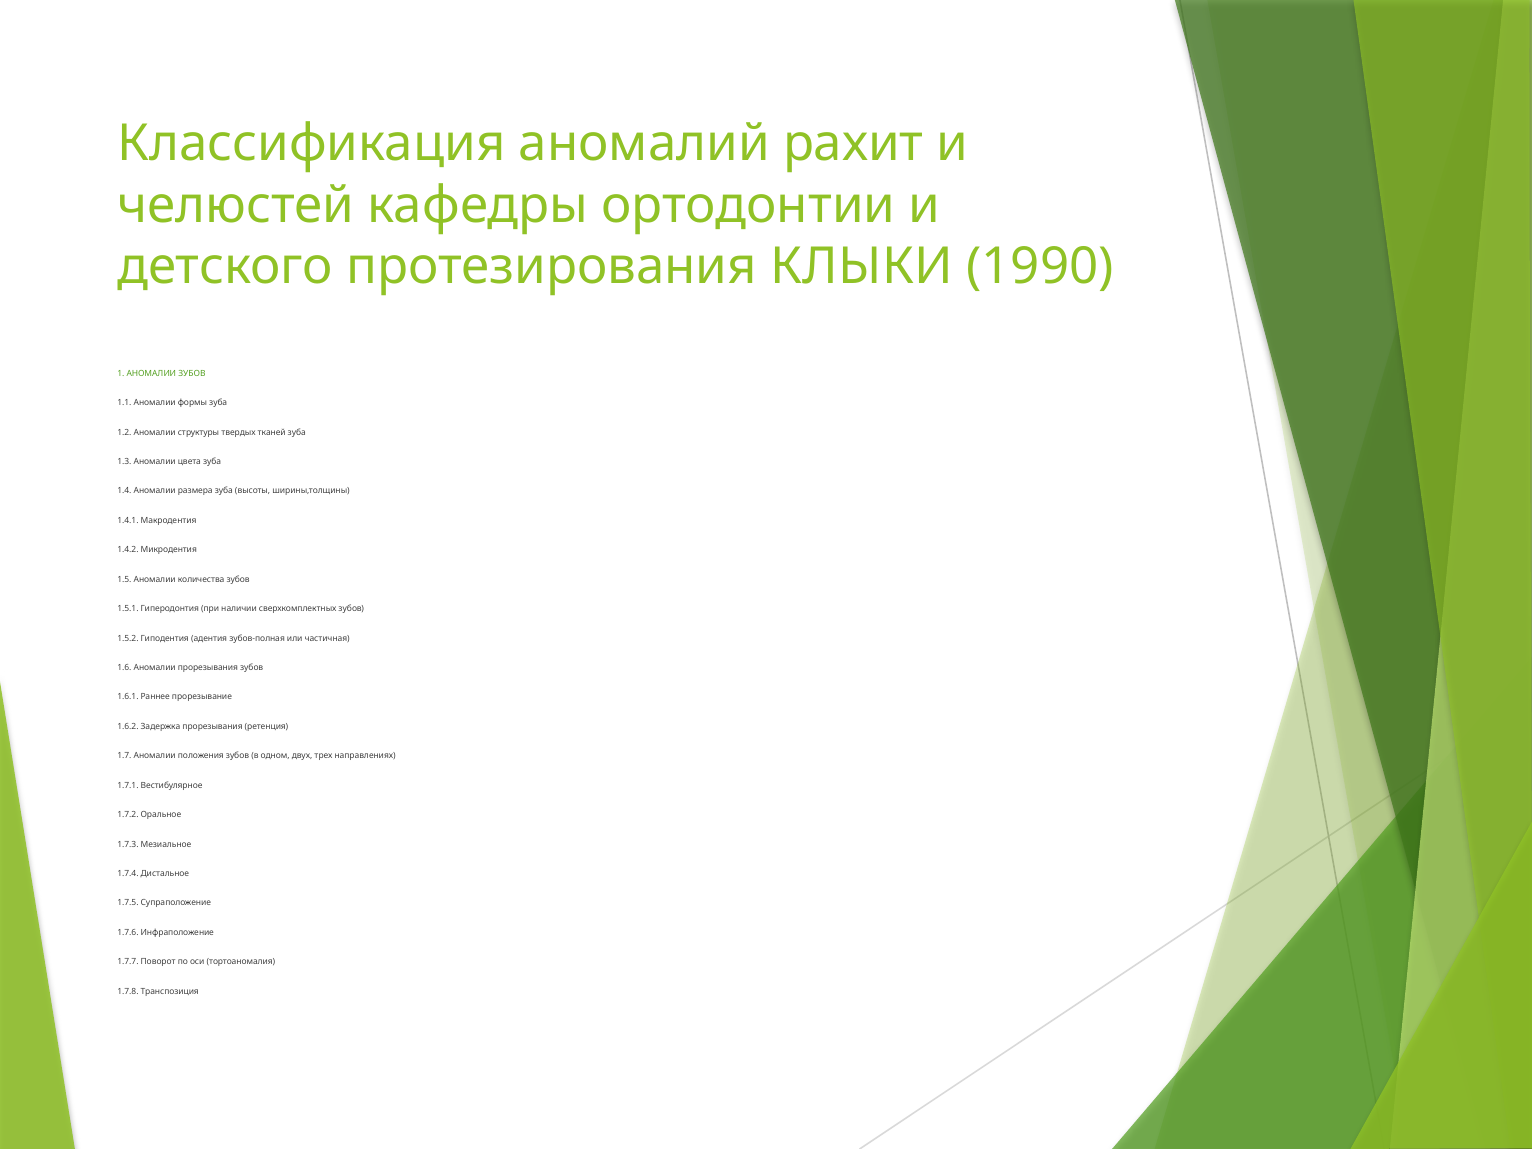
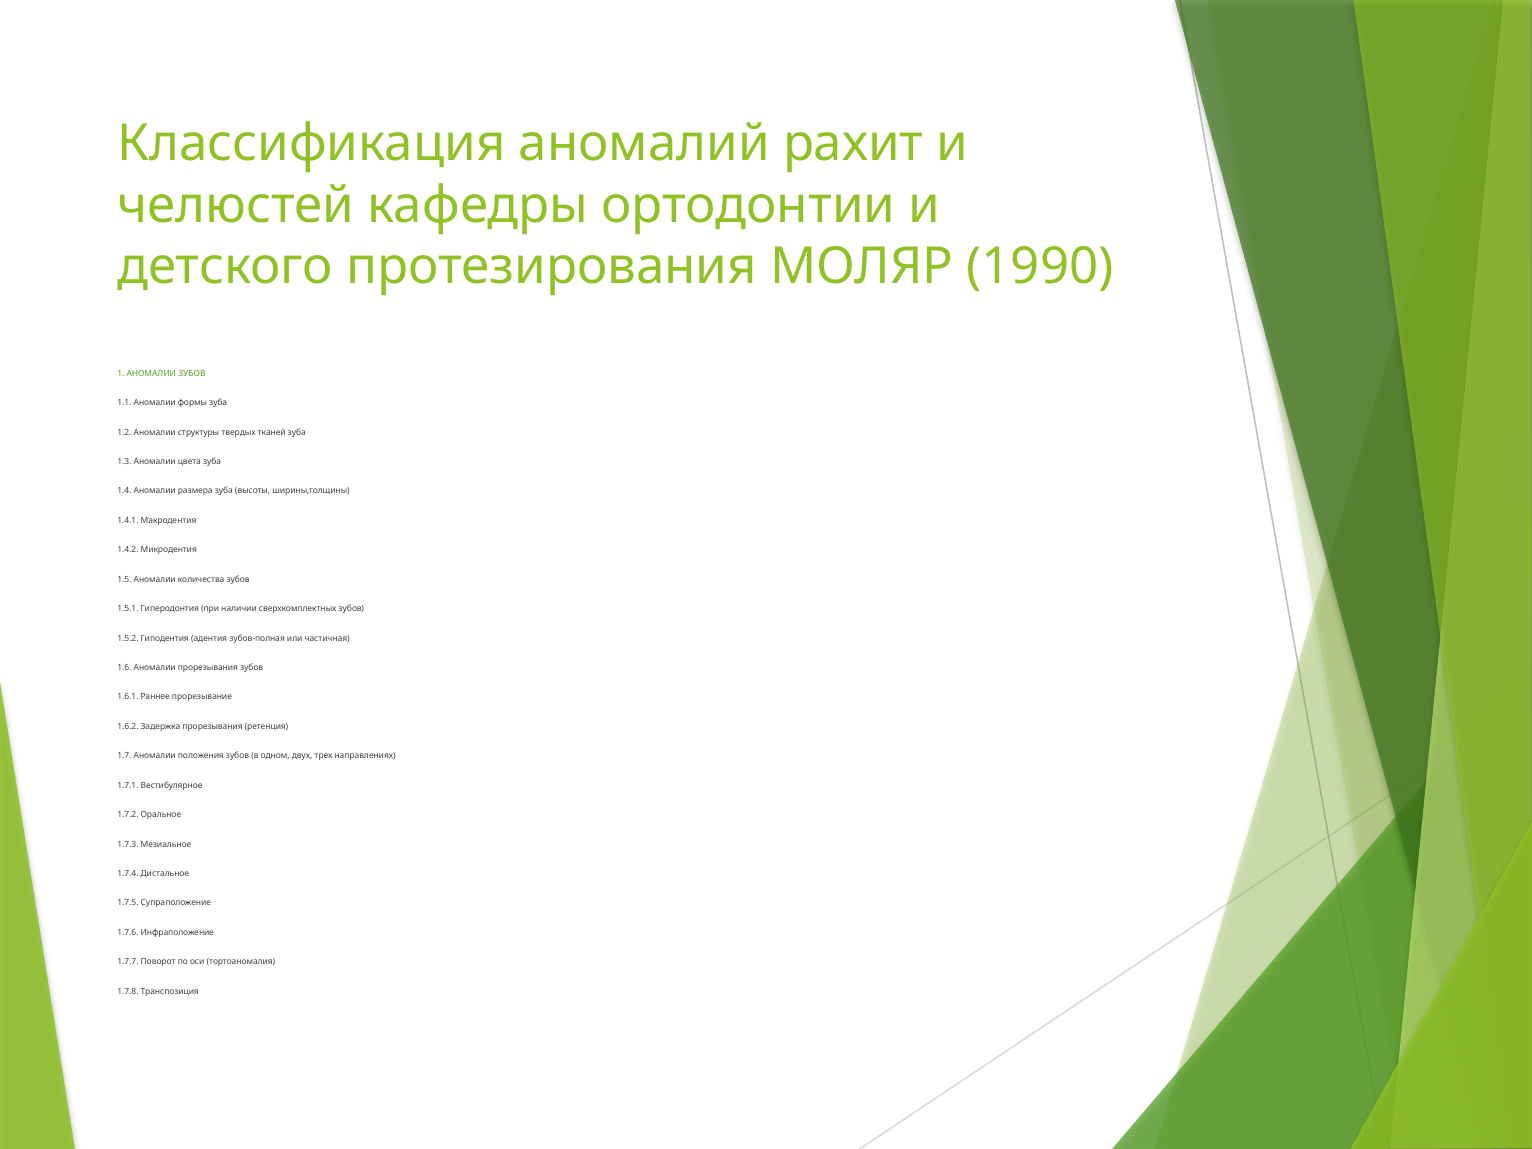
КЛЫКИ: КЛЫКИ -> МОЛЯР
